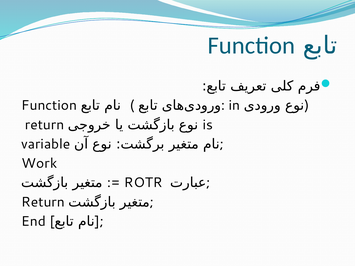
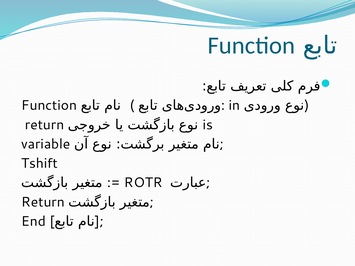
Work: Work -> Tshift
